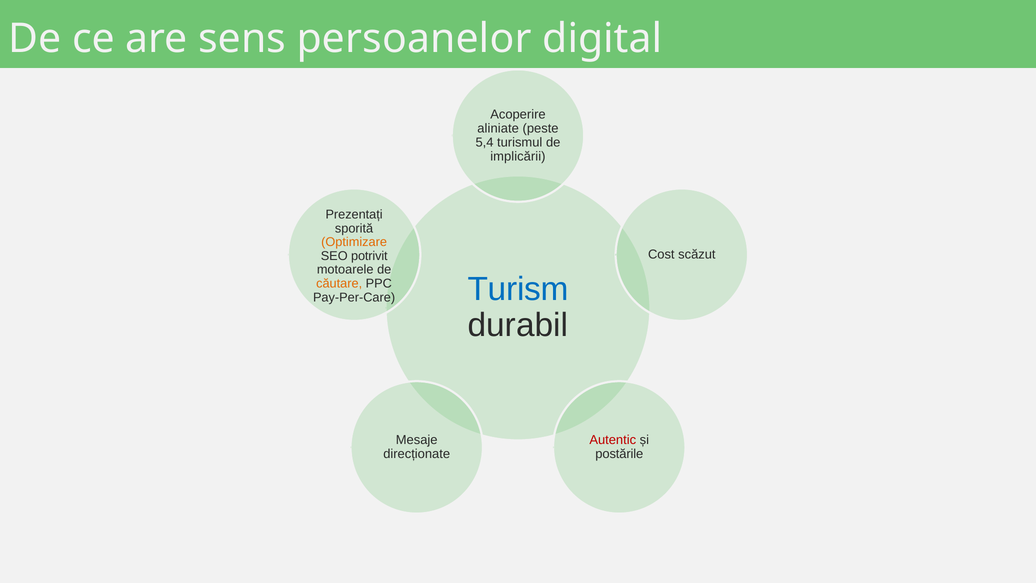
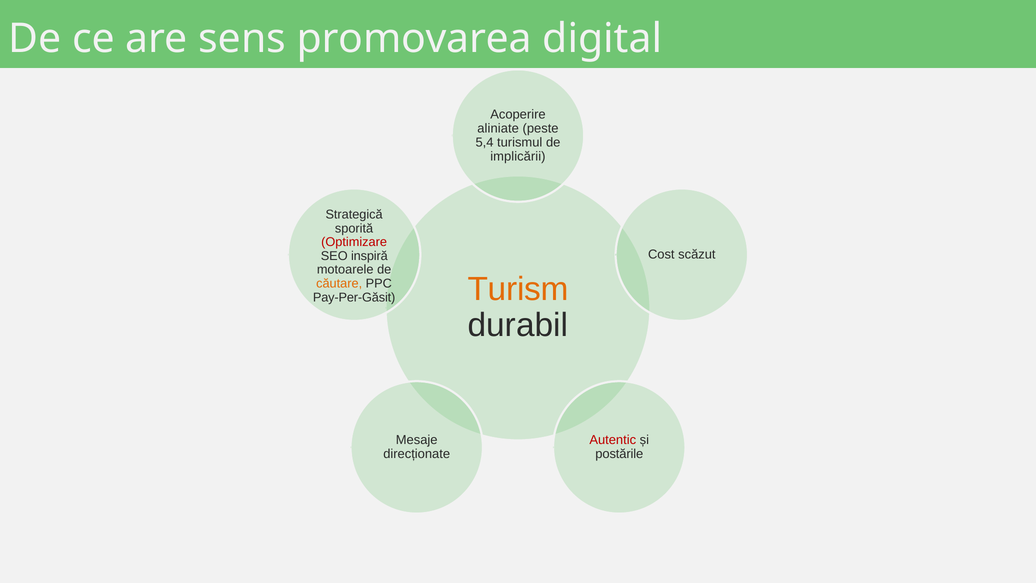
persoanelor: persoanelor -> promovarea
Prezentați: Prezentați -> Strategică
Optimizare colour: orange -> red
potrivit: potrivit -> inspiră
Turism colour: blue -> orange
Pay-Per-Care: Pay-Per-Care -> Pay-Per-Găsit
